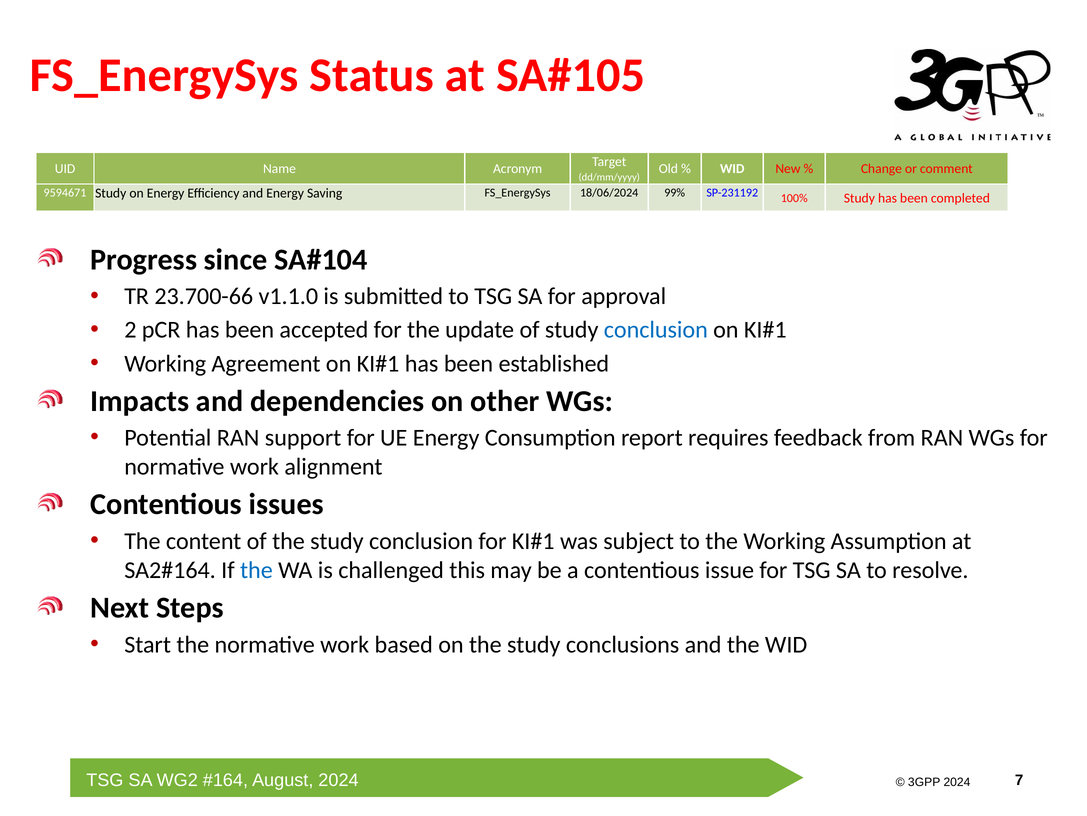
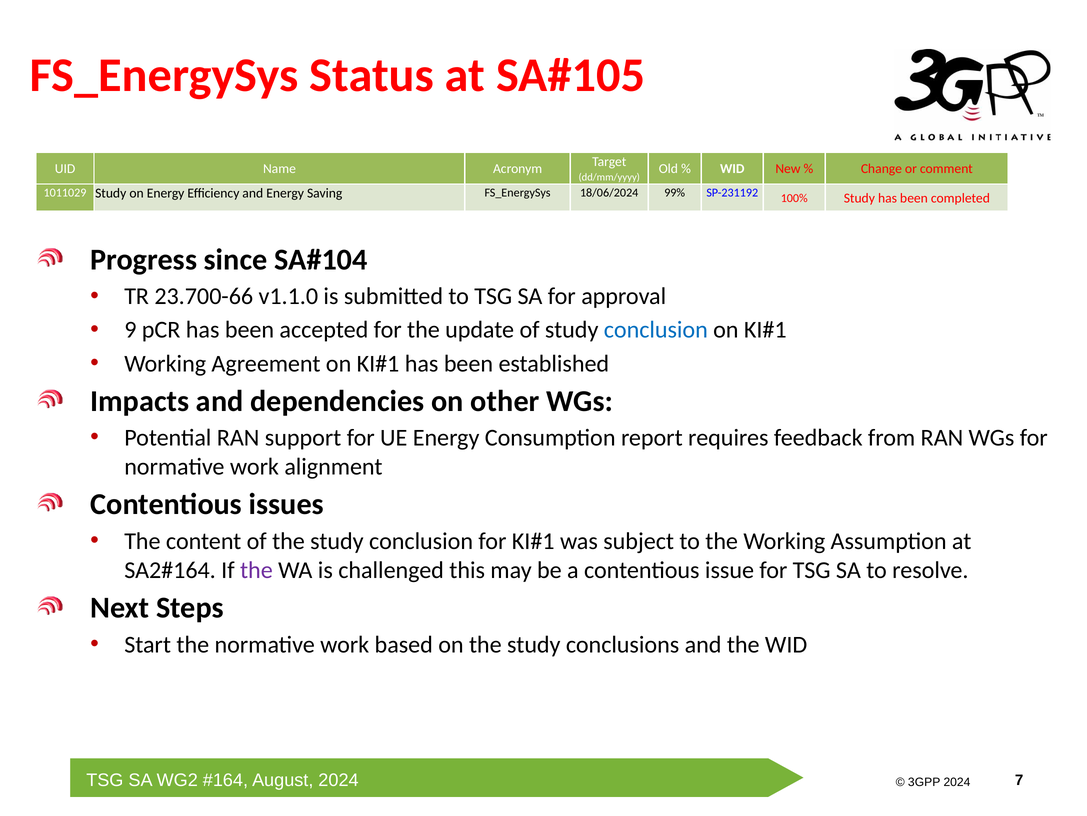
9594671: 9594671 -> 1011029
2: 2 -> 9
the at (256, 570) colour: blue -> purple
